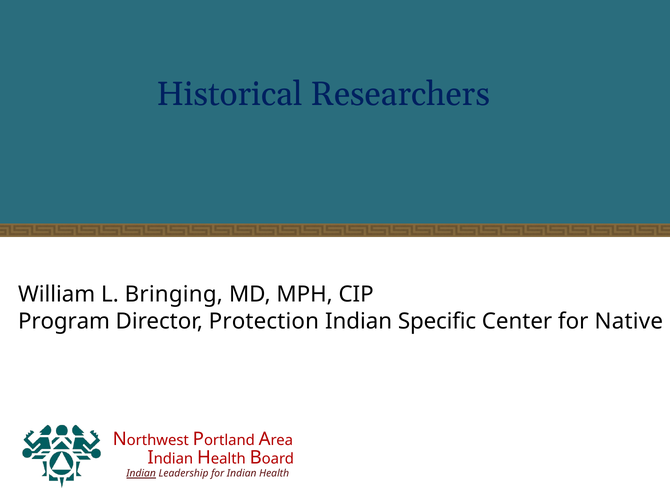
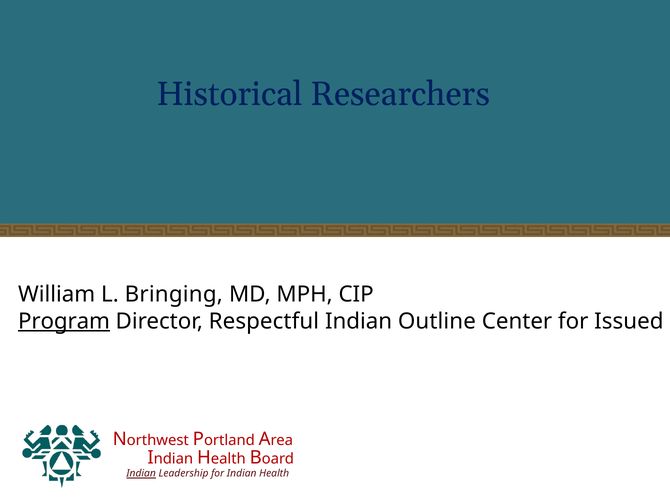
Program underline: none -> present
Protection: Protection -> Respectful
Specific: Specific -> Outline
Native: Native -> Issued
